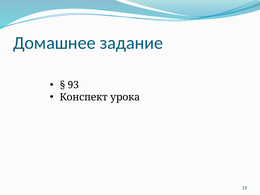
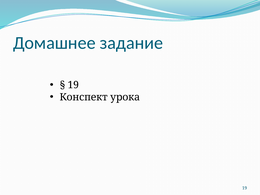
93 at (73, 85): 93 -> 19
